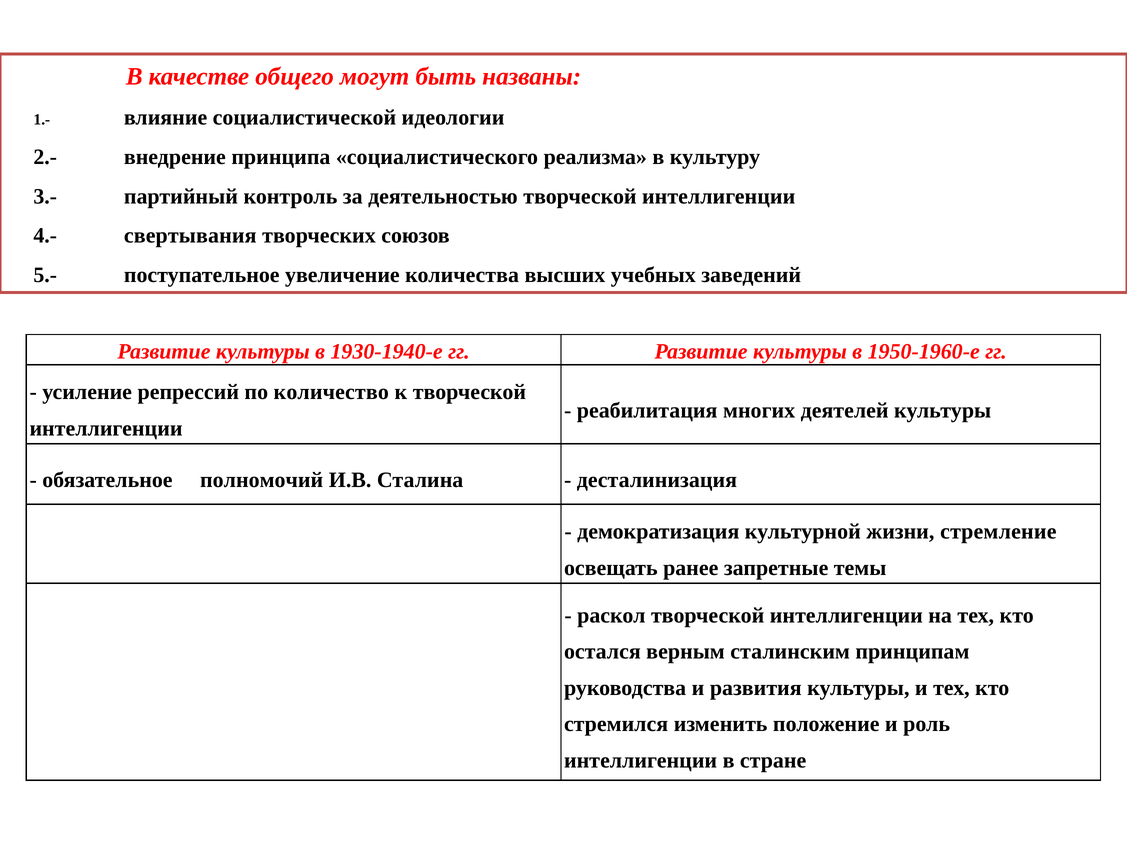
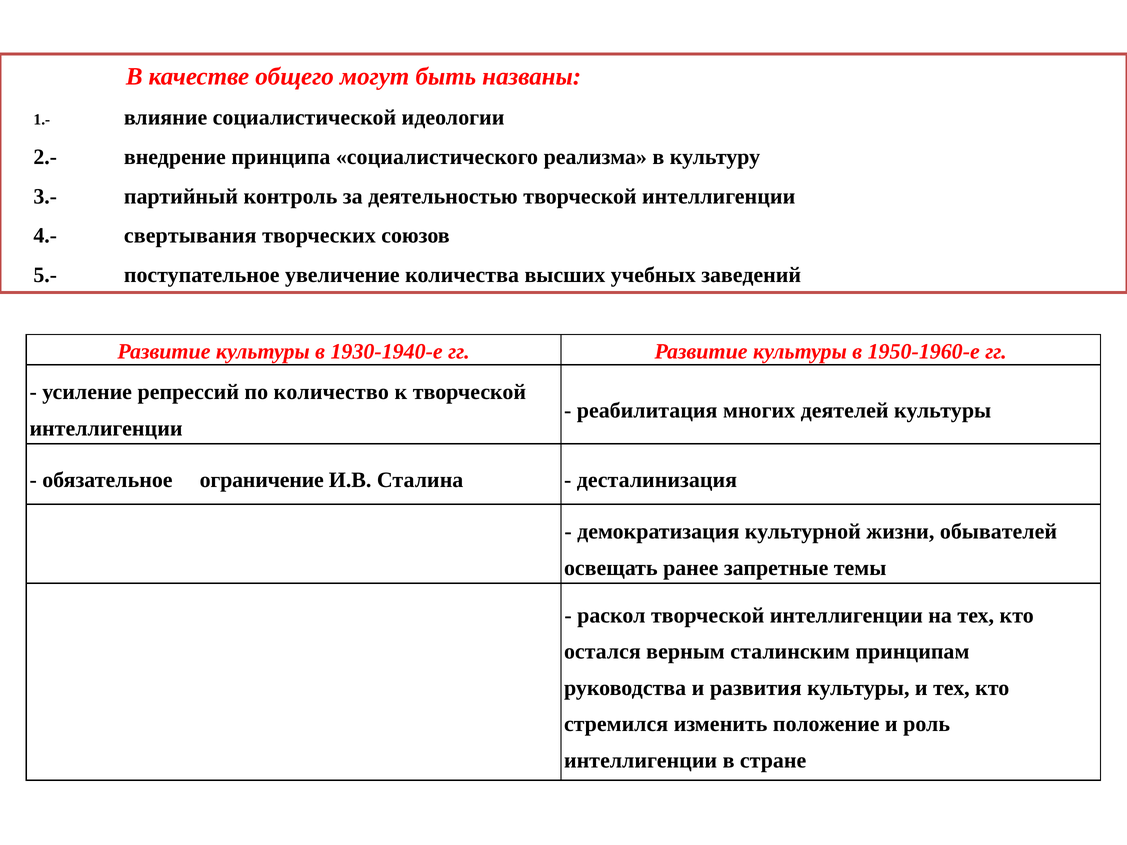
полномочий: полномочий -> ограничение
стремление: стремление -> обывателей
